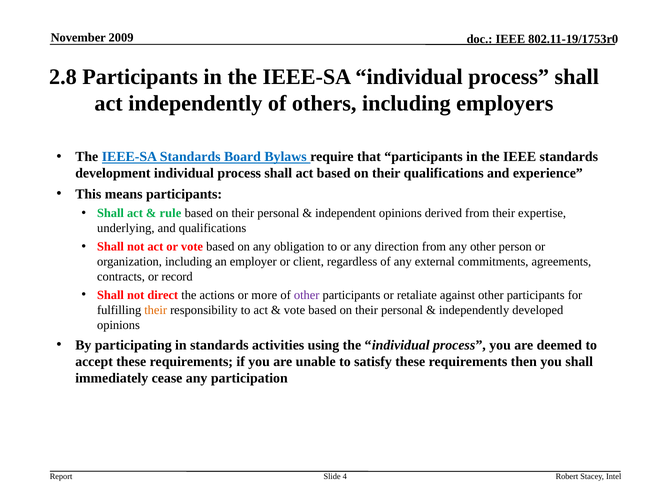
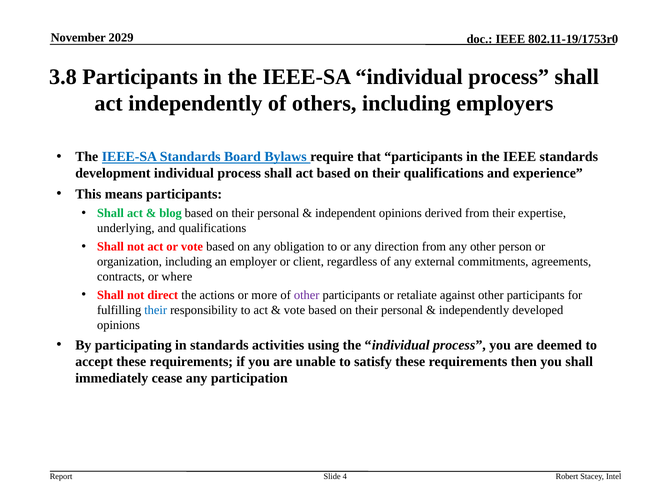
2009: 2009 -> 2029
2.8: 2.8 -> 3.8
rule: rule -> blog
record: record -> where
their at (156, 310) colour: orange -> blue
